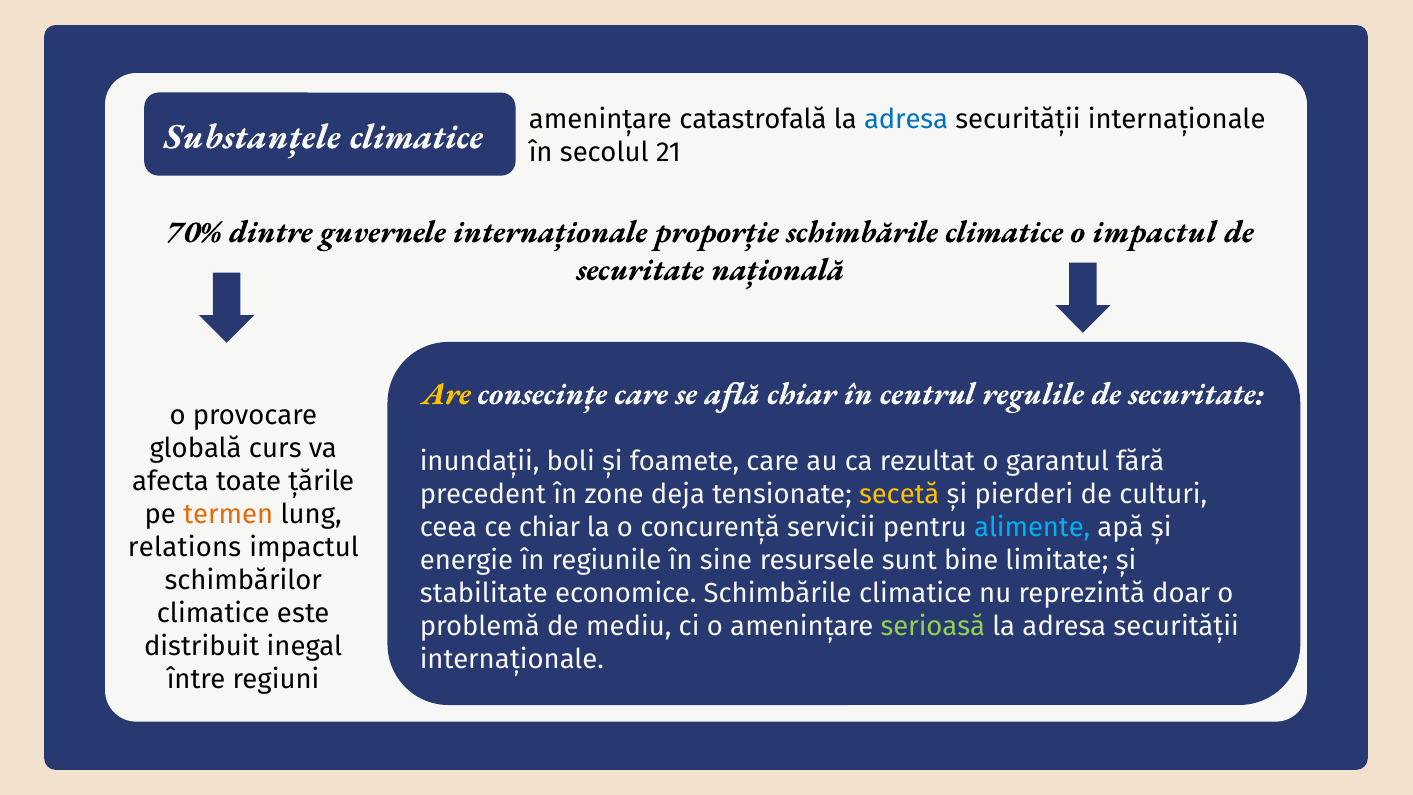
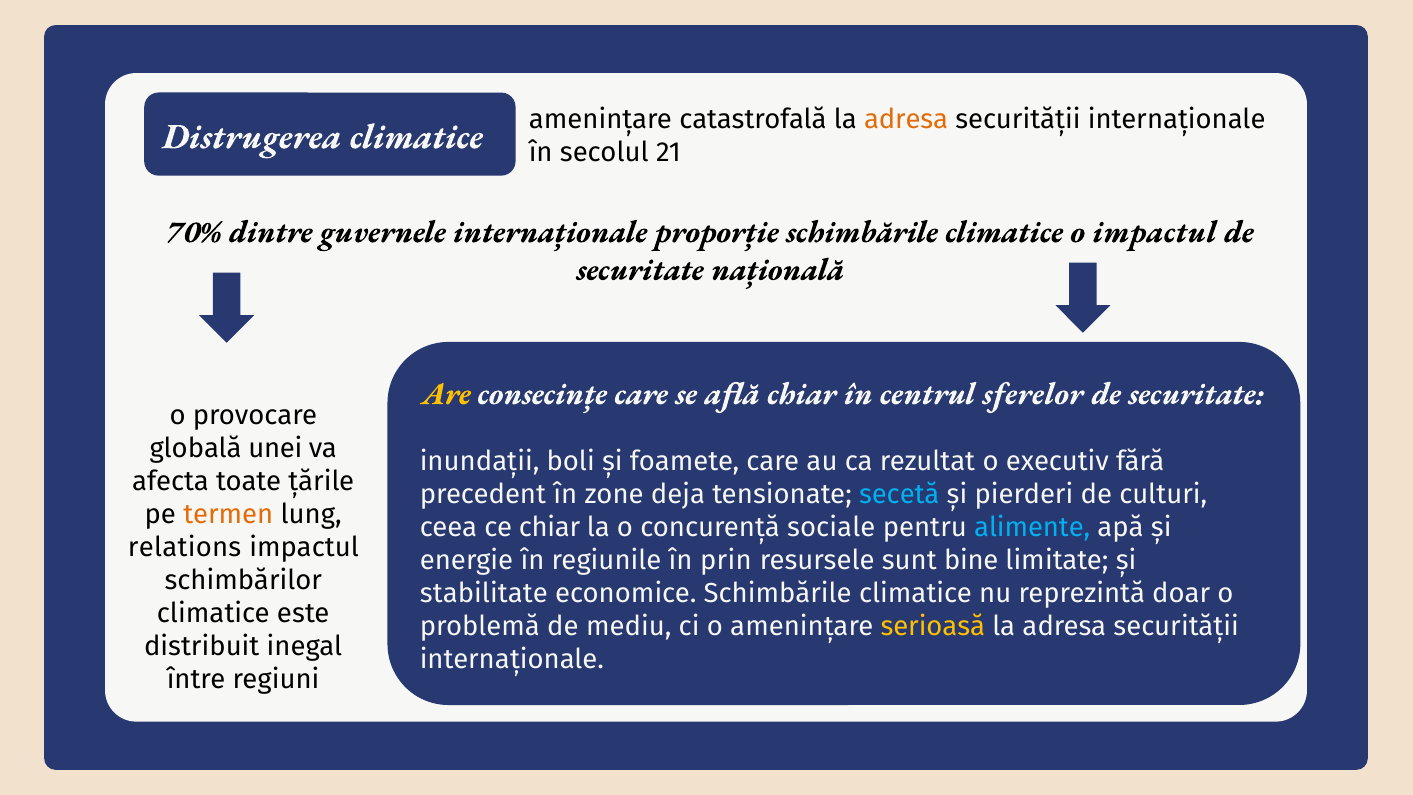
adresa at (906, 119) colour: blue -> orange
Substanțele: Substanțele -> Distrugerea
regulile: regulile -> sferelor
curs: curs -> unei
garantul: garantul -> executiv
secetă colour: yellow -> light blue
servicii: servicii -> sociale
sine: sine -> prin
serioasă colour: light green -> yellow
